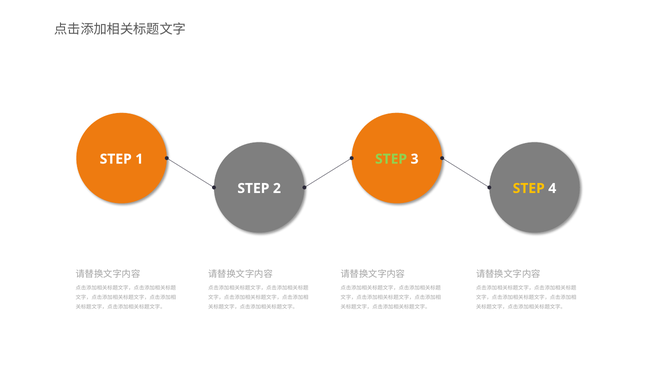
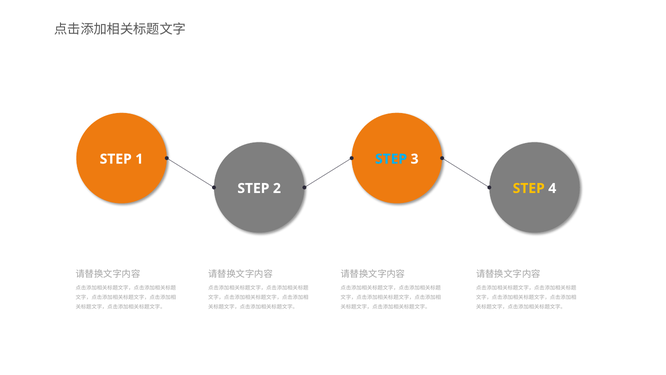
STEP at (391, 159) colour: light green -> light blue
